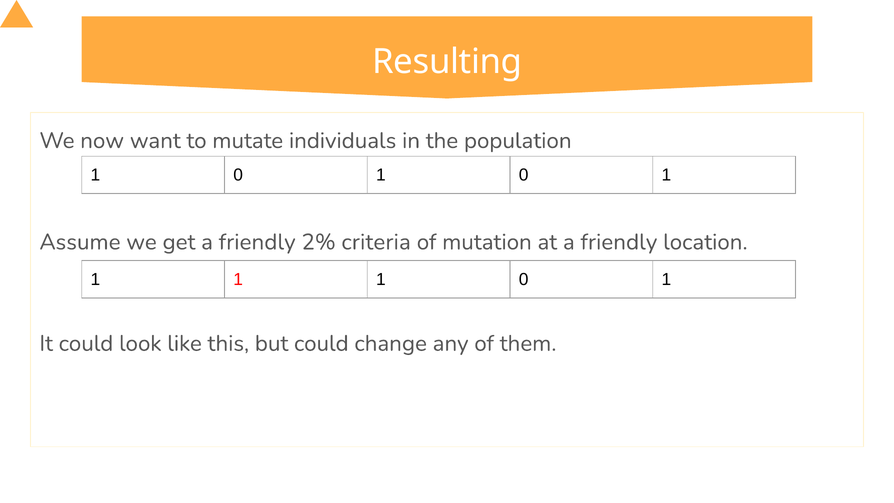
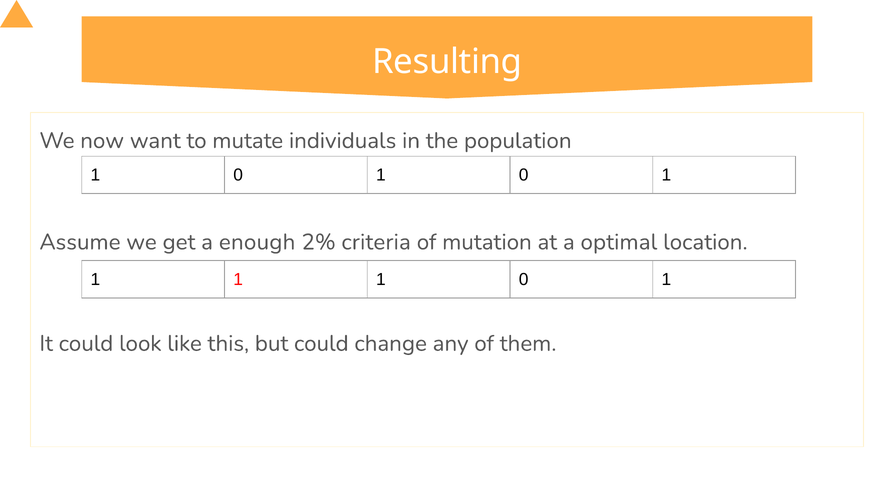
get a friendly: friendly -> enough
at a friendly: friendly -> optimal
